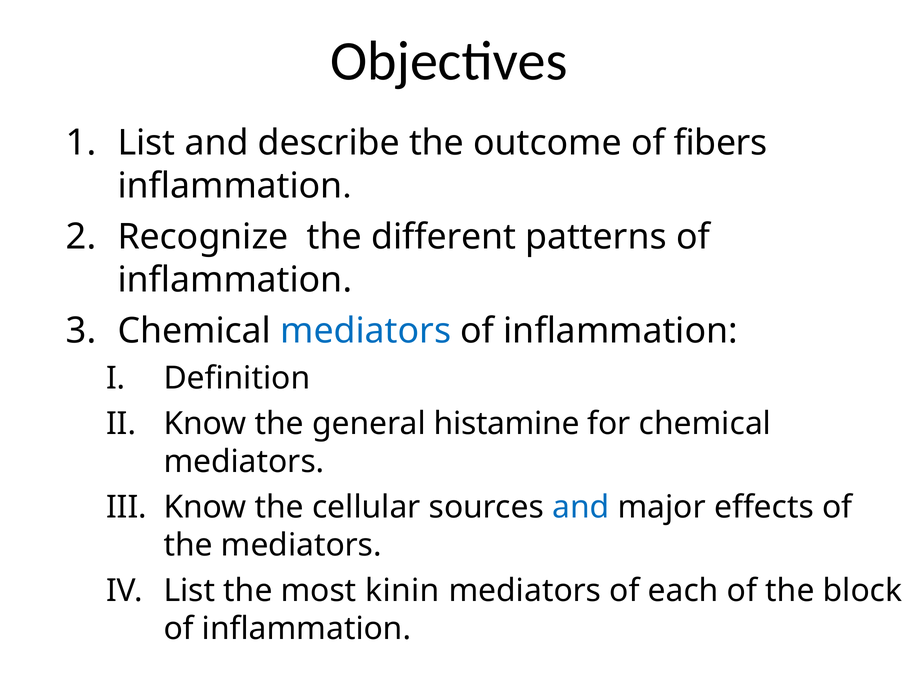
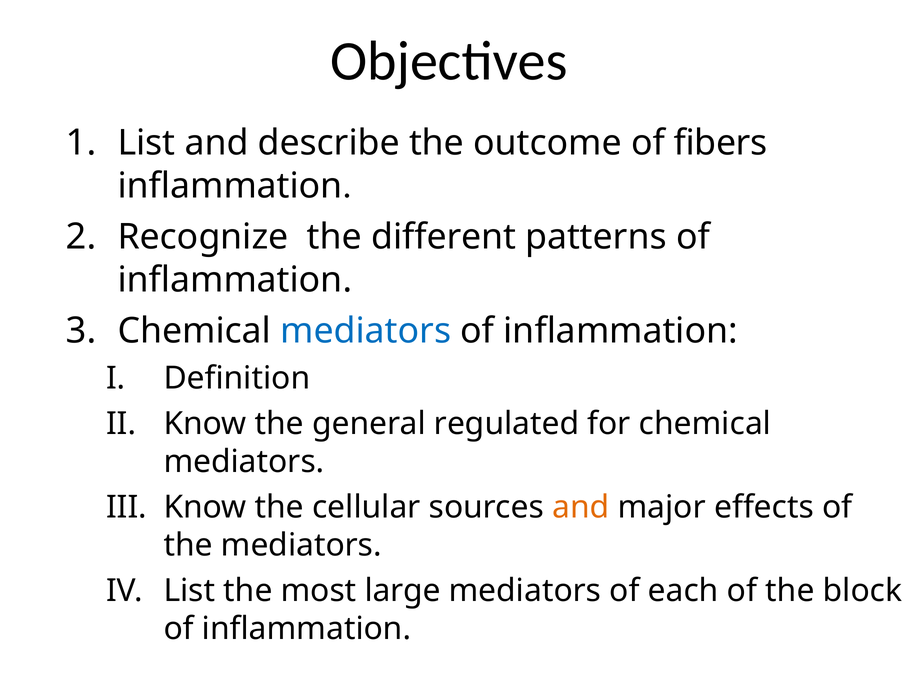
histamine: histamine -> regulated
and at (581, 508) colour: blue -> orange
kinin: kinin -> large
